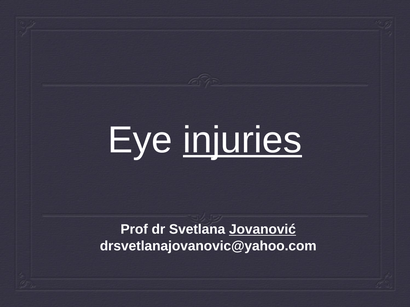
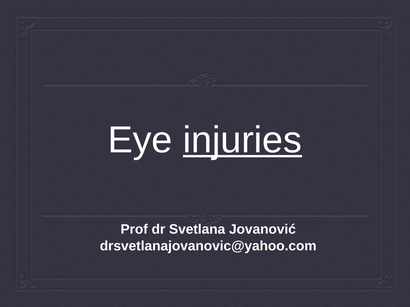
Jovanović underline: present -> none
